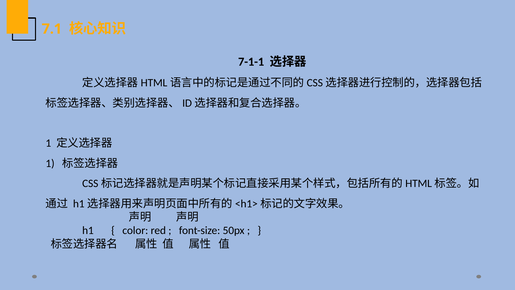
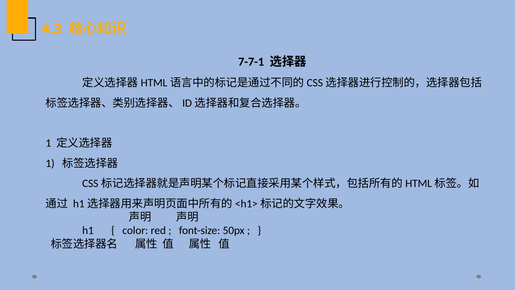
7.1: 7.1 -> 4.3
7-1-1: 7-1-1 -> 7-7-1
